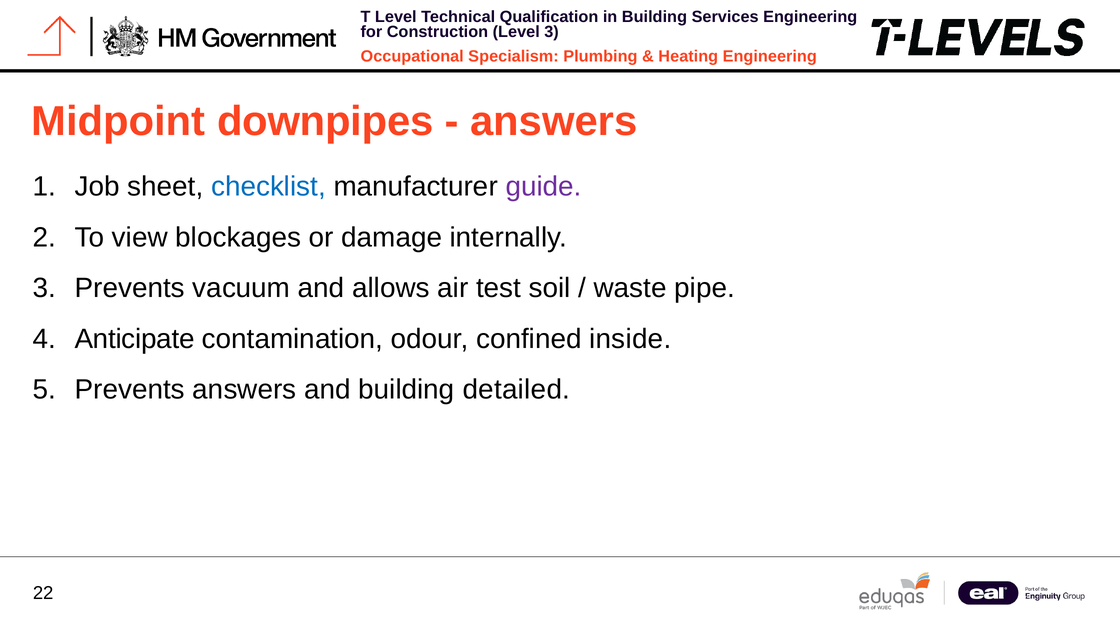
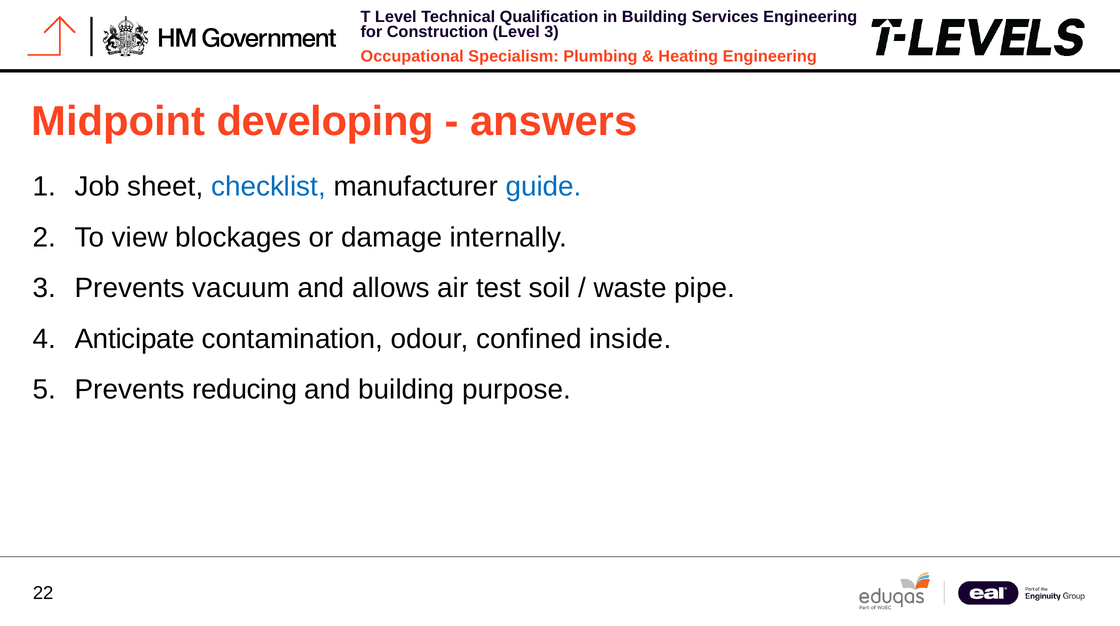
downpipes: downpipes -> developing
guide colour: purple -> blue
Prevents answers: answers -> reducing
detailed: detailed -> purpose
